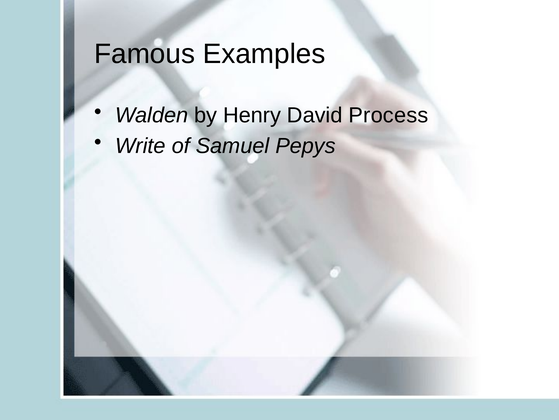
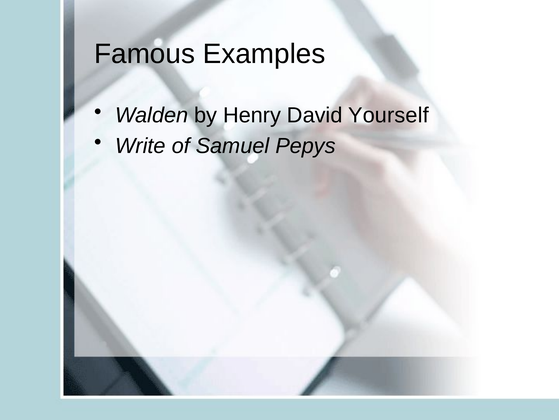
Process: Process -> Yourself
